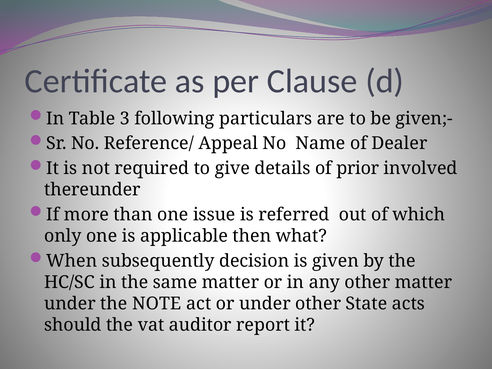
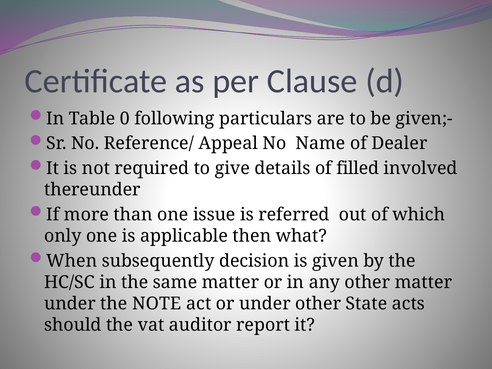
3: 3 -> 0
prior: prior -> filled
